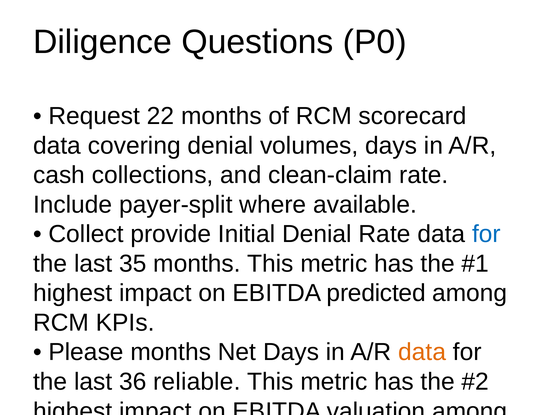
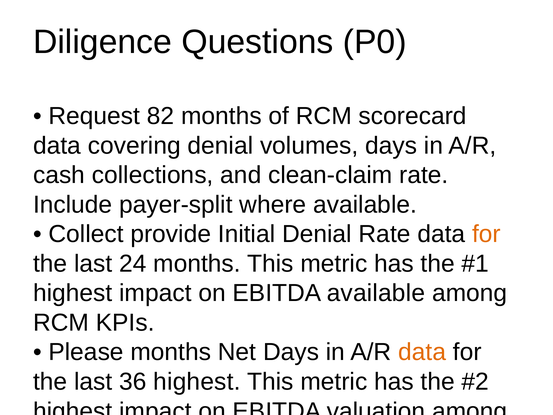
22: 22 -> 82
for at (486, 234) colour: blue -> orange
35: 35 -> 24
EBITDA predicted: predicted -> available
36 reliable: reliable -> highest
